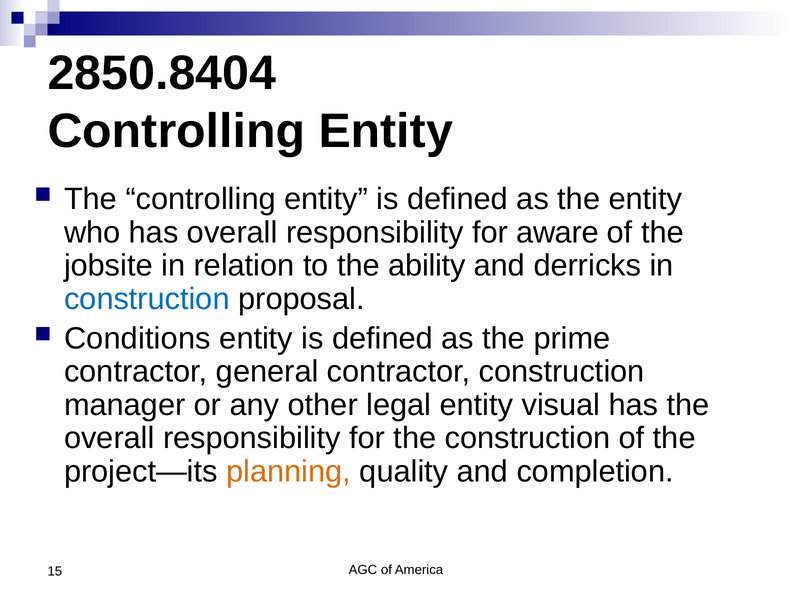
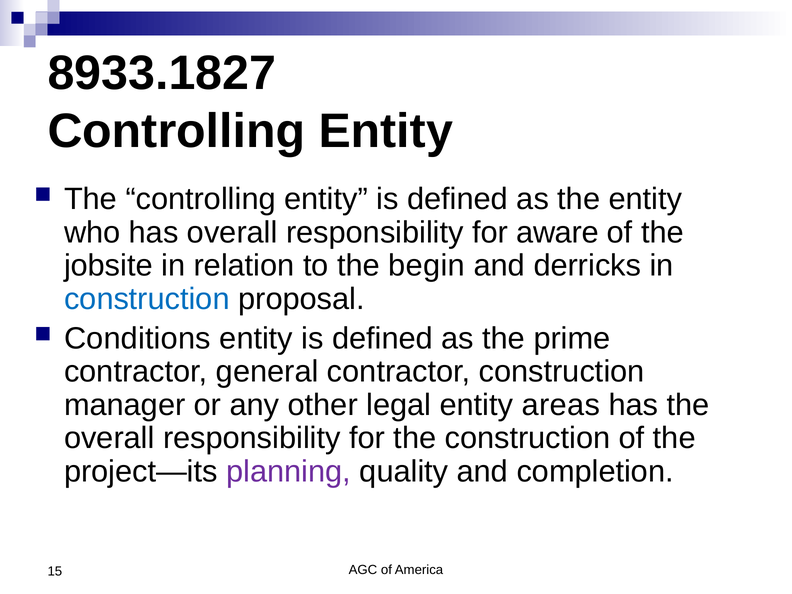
2850.8404: 2850.8404 -> 8933.1827
ability: ability -> begin
visual: visual -> areas
planning colour: orange -> purple
